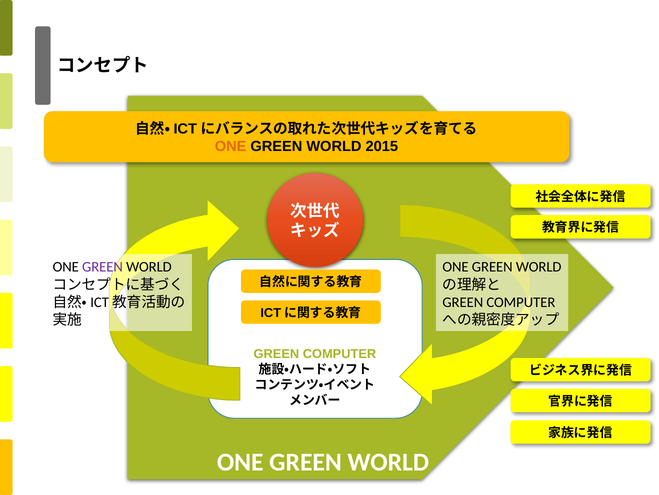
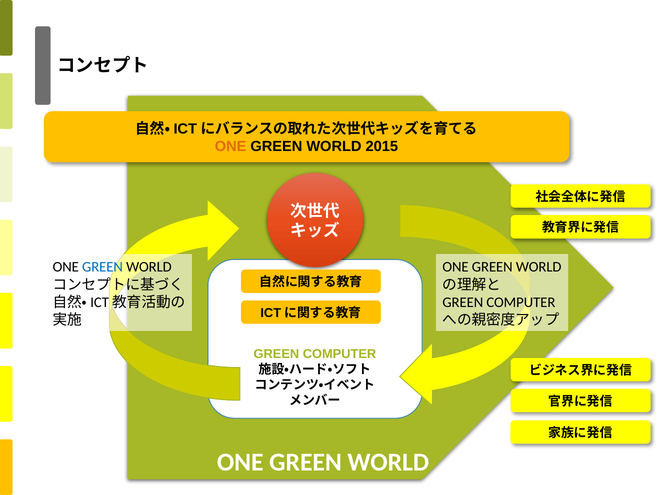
GREEN at (102, 267) colour: purple -> blue
